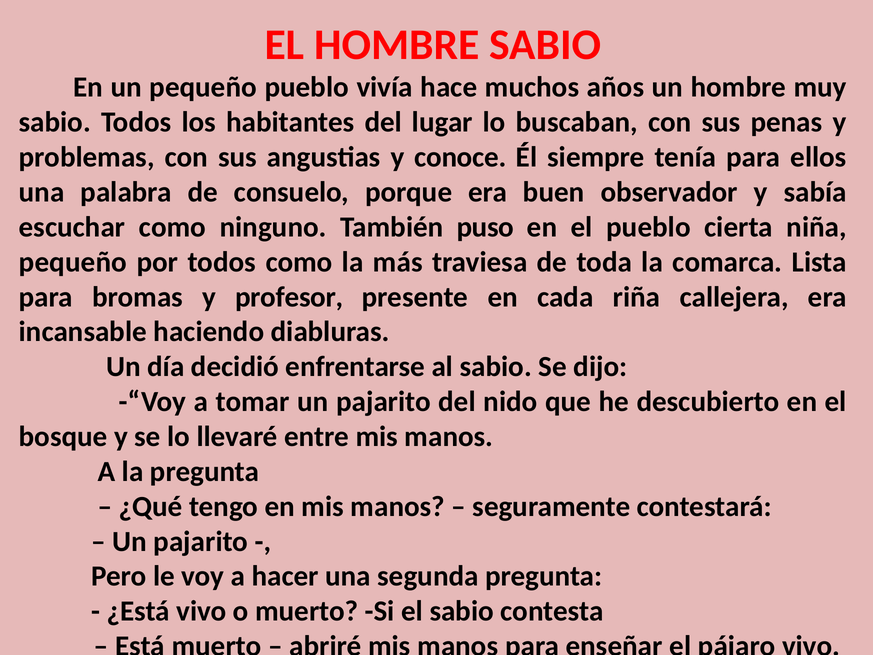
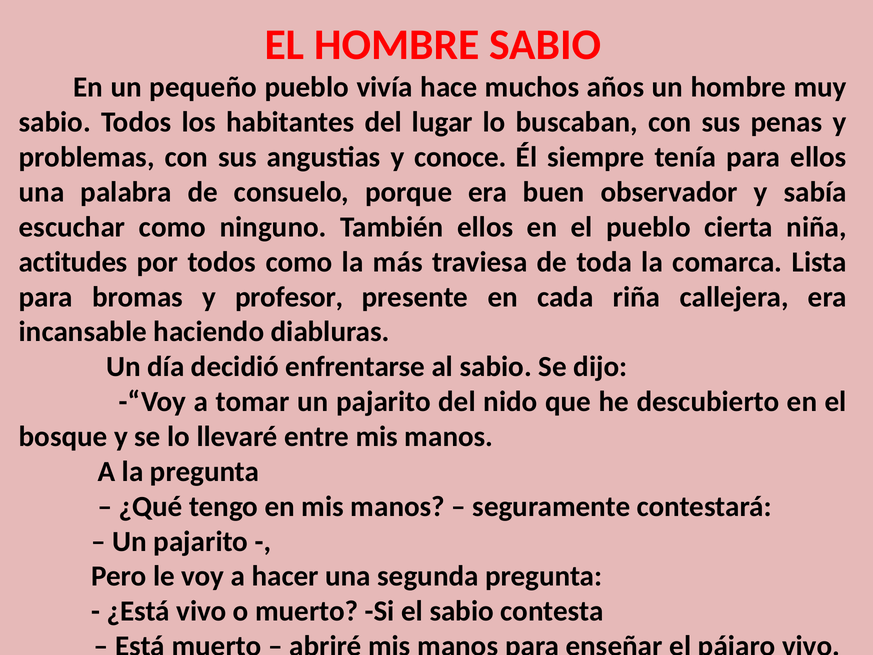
También puso: puso -> ellos
pequeño at (73, 262): pequeño -> actitudes
